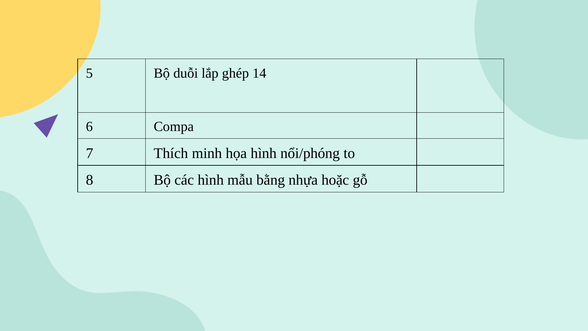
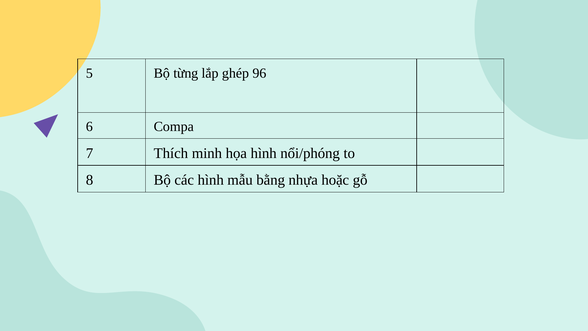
duỗi: duỗi -> từng
14: 14 -> 96
